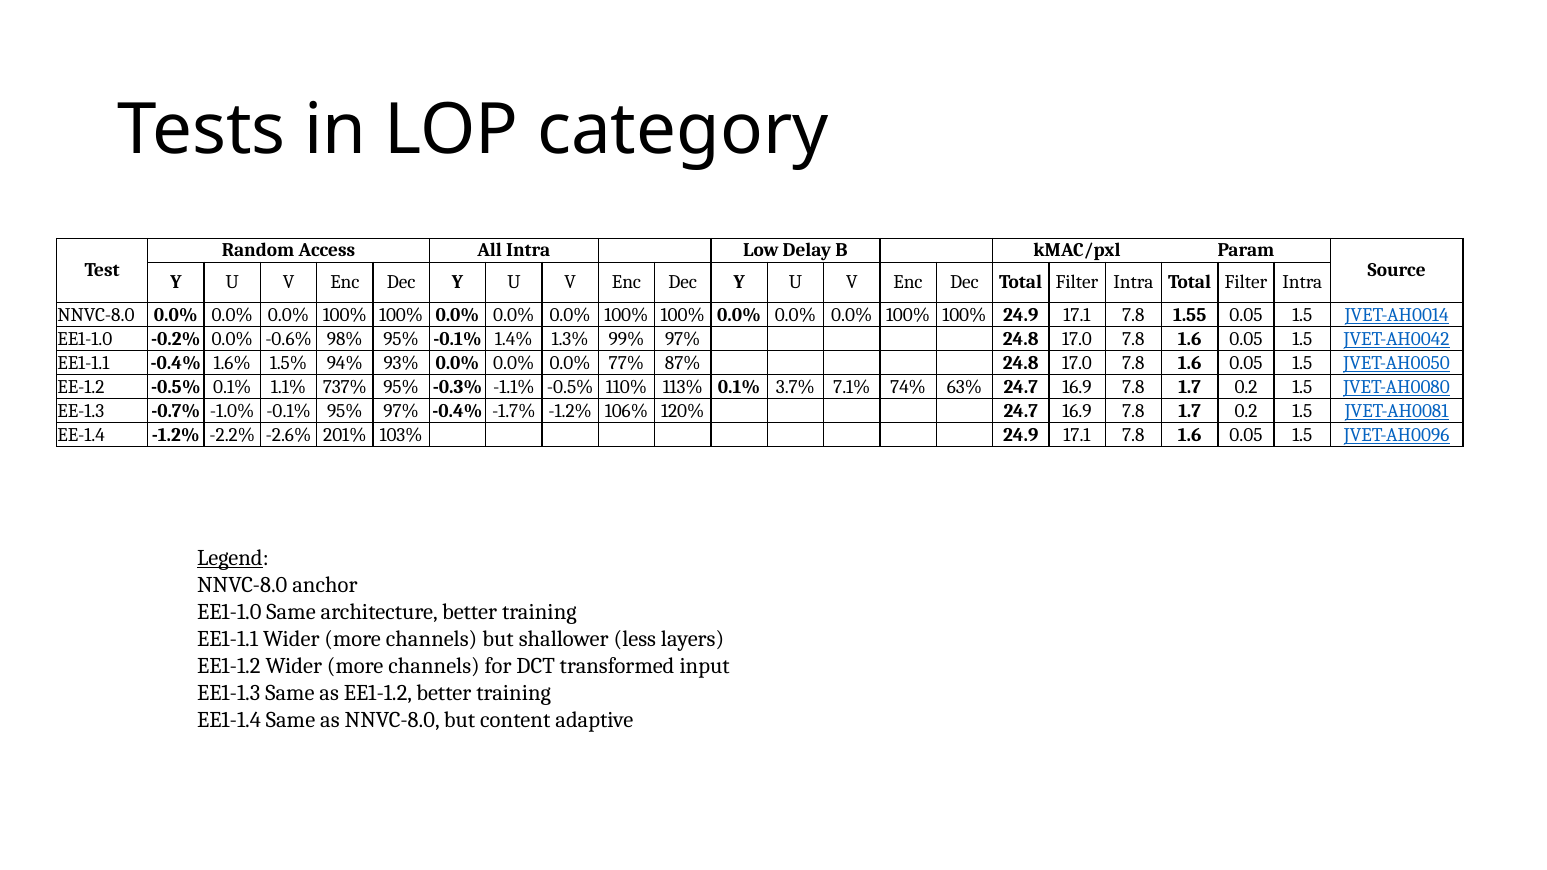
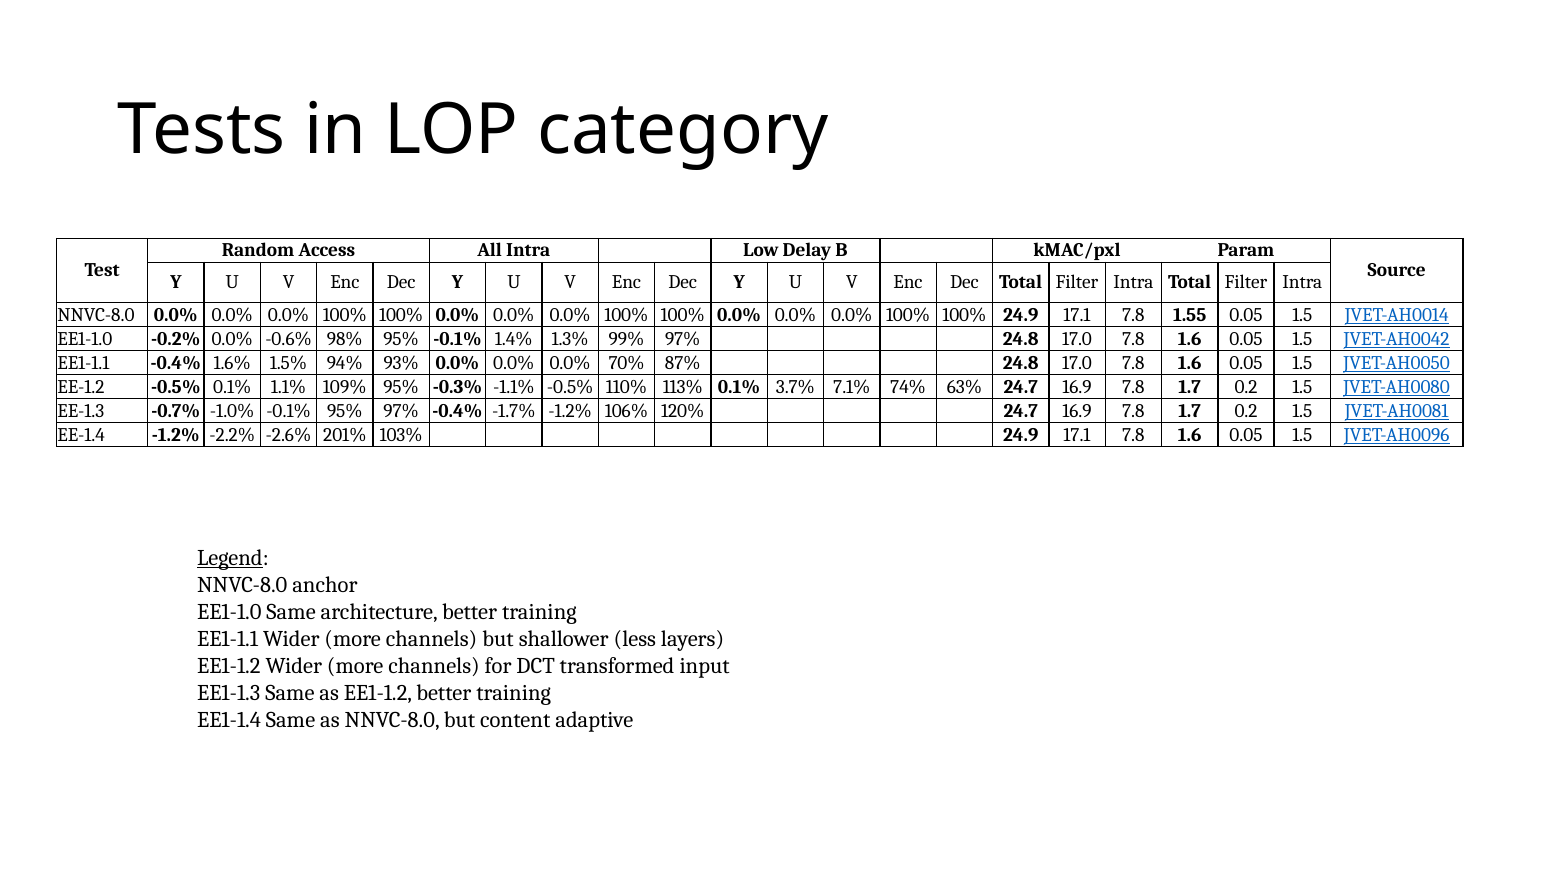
77%: 77% -> 70%
737%: 737% -> 109%
